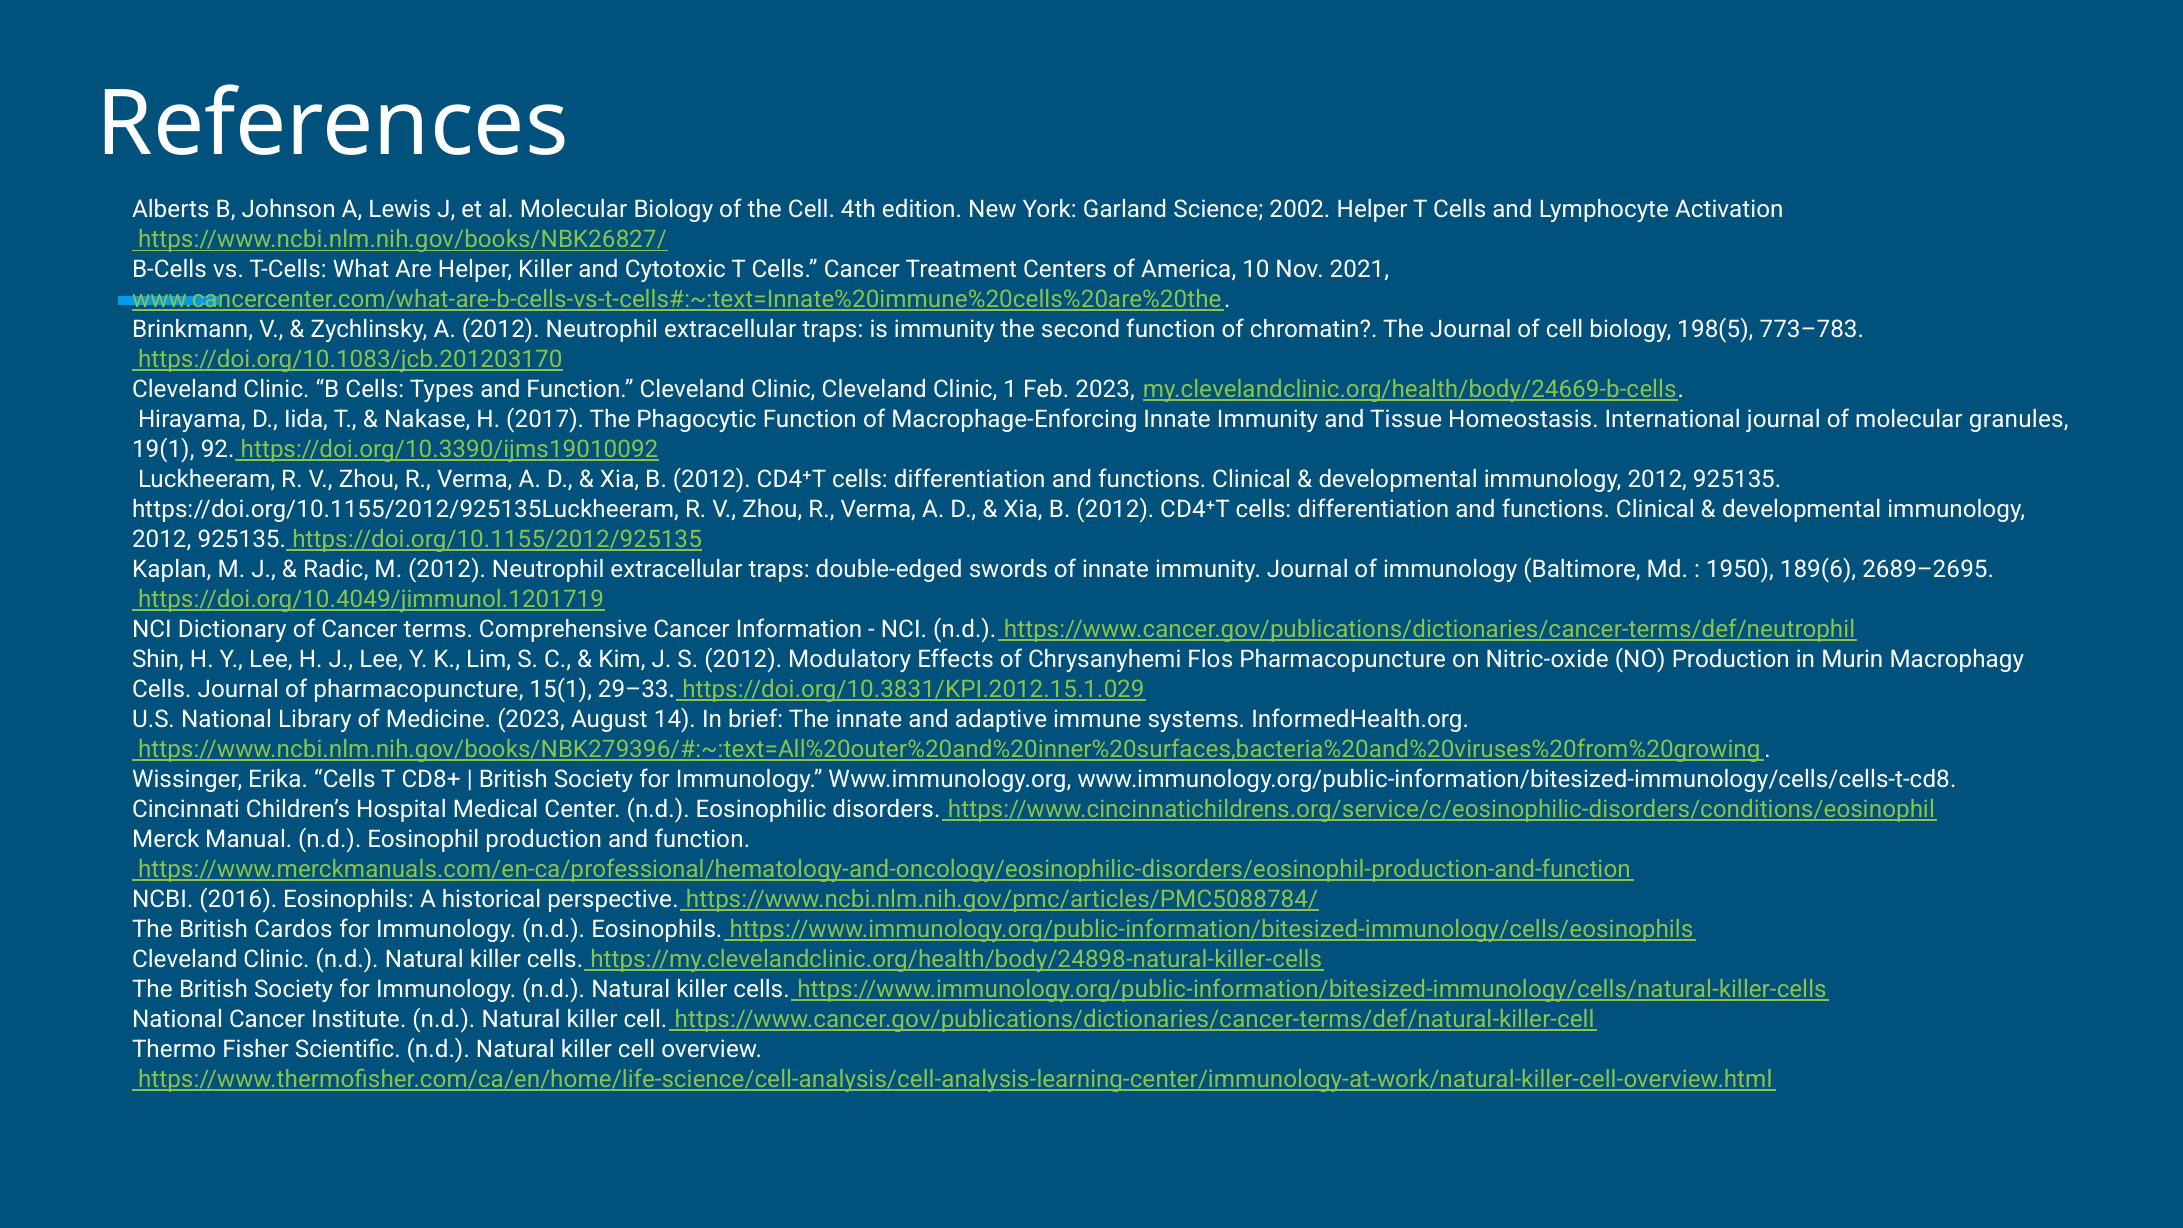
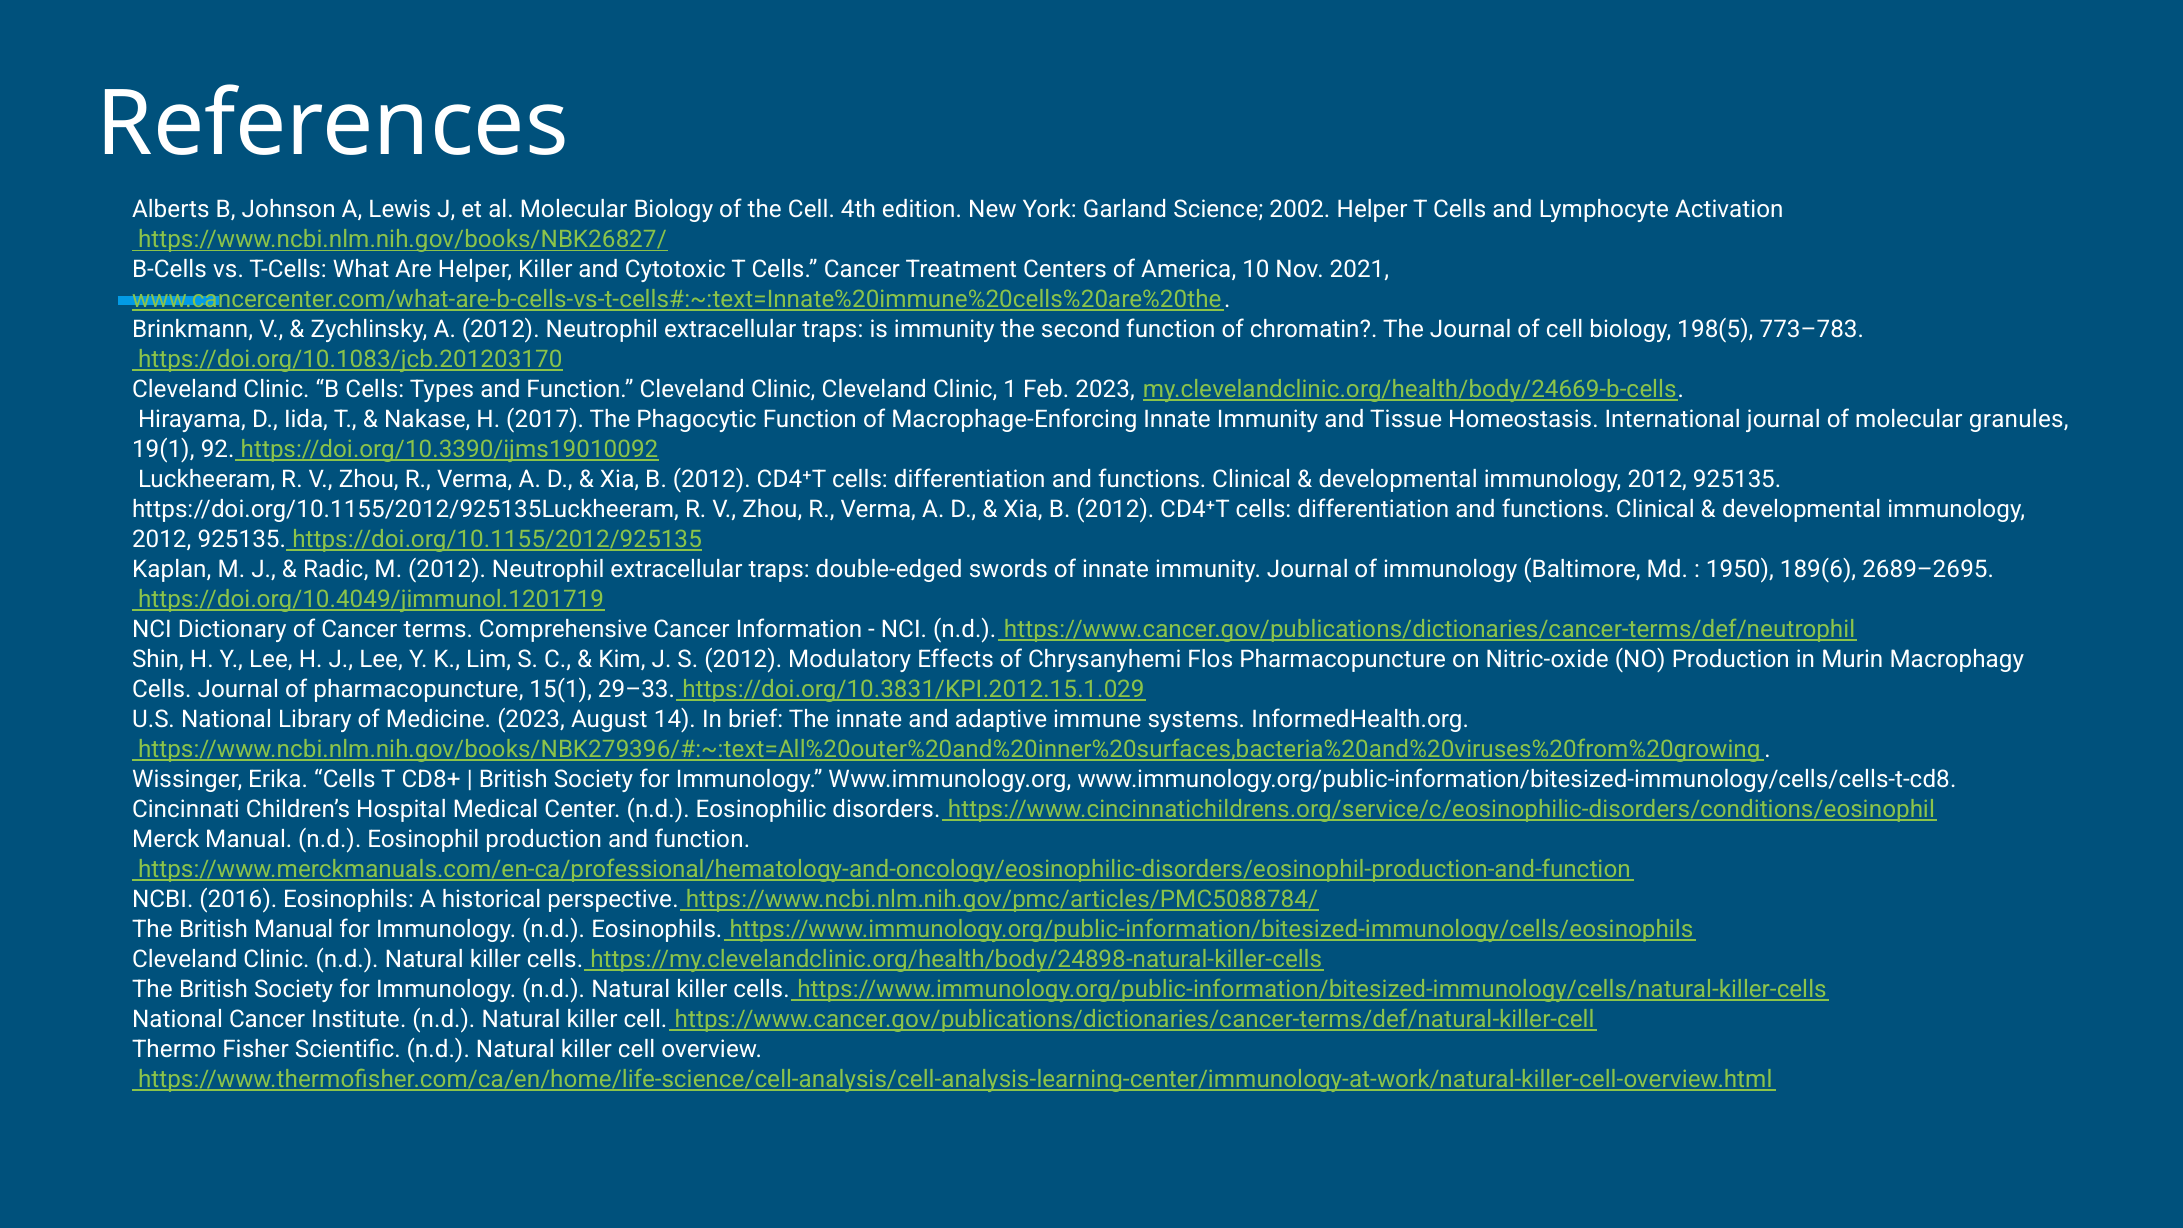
British Cardos: Cardos -> Manual
